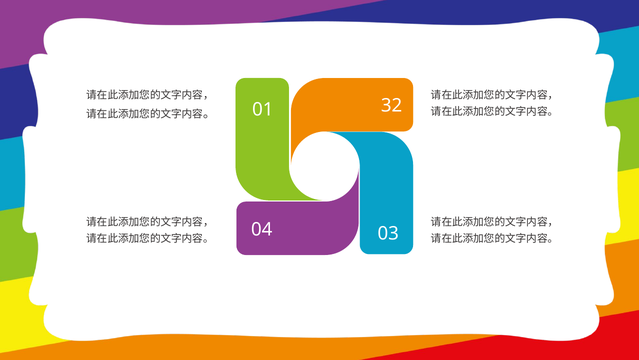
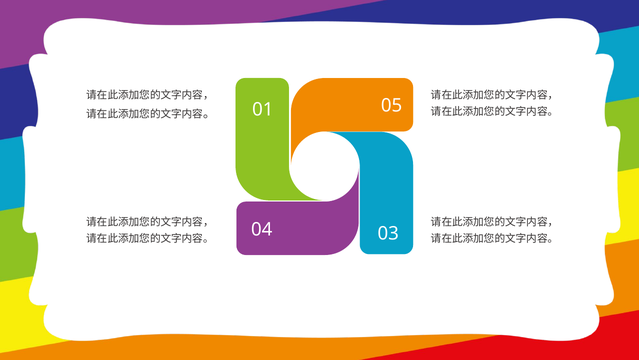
32: 32 -> 05
